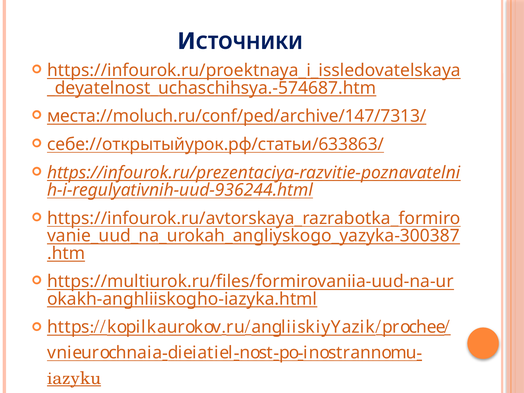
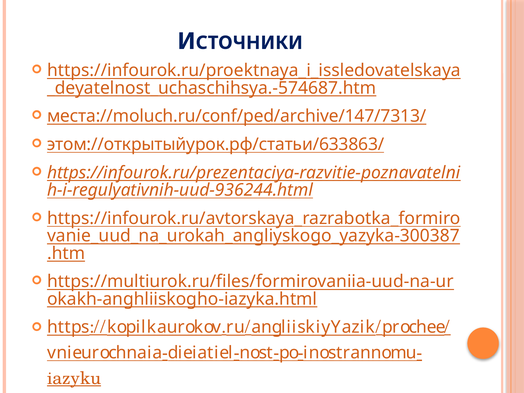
себе://открытыйурок.рф/статьи/633863/: себе://открытыйурок.рф/статьи/633863/ -> этом://открытыйурок.рф/статьи/633863/
